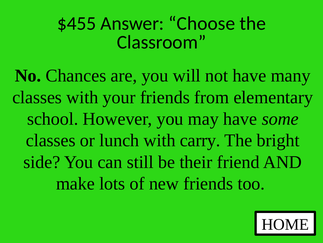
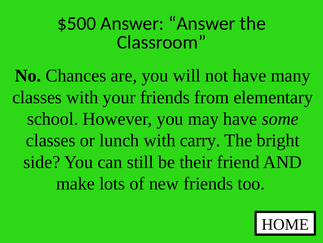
$455: $455 -> $500
Answer Choose: Choose -> Answer
